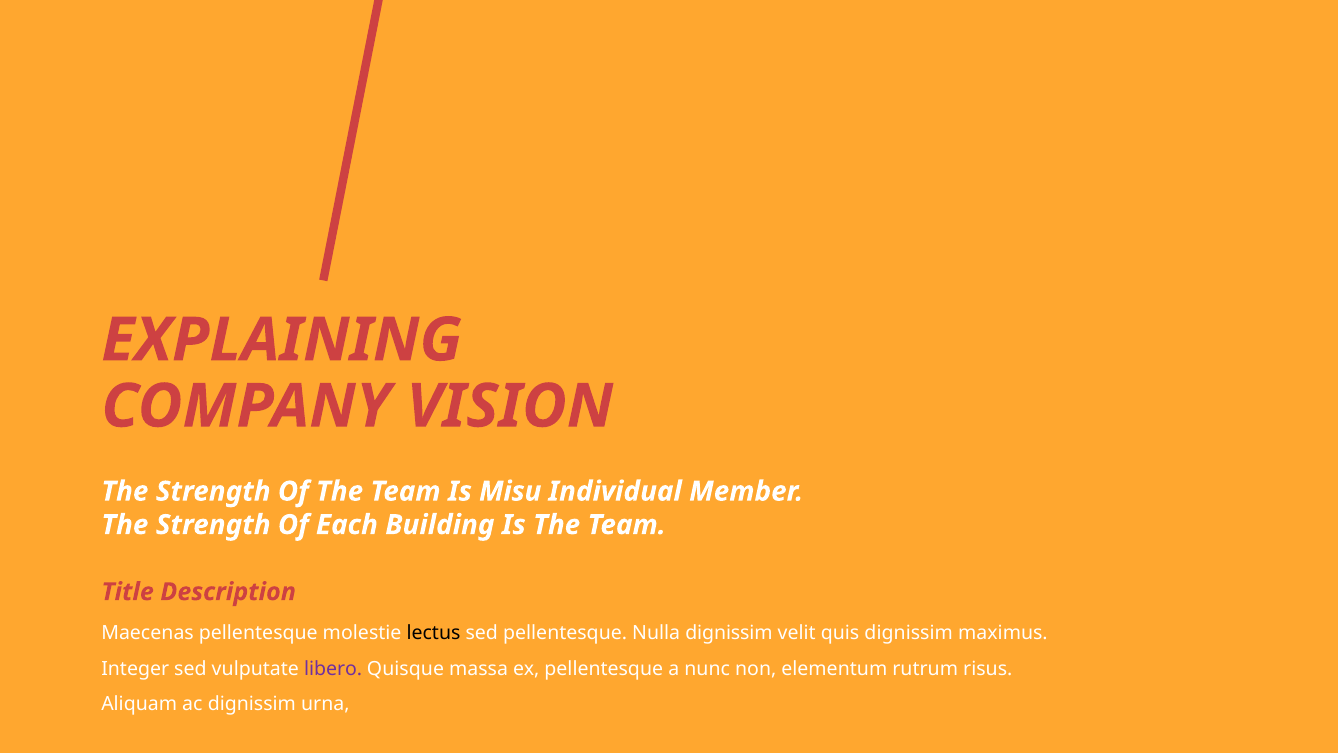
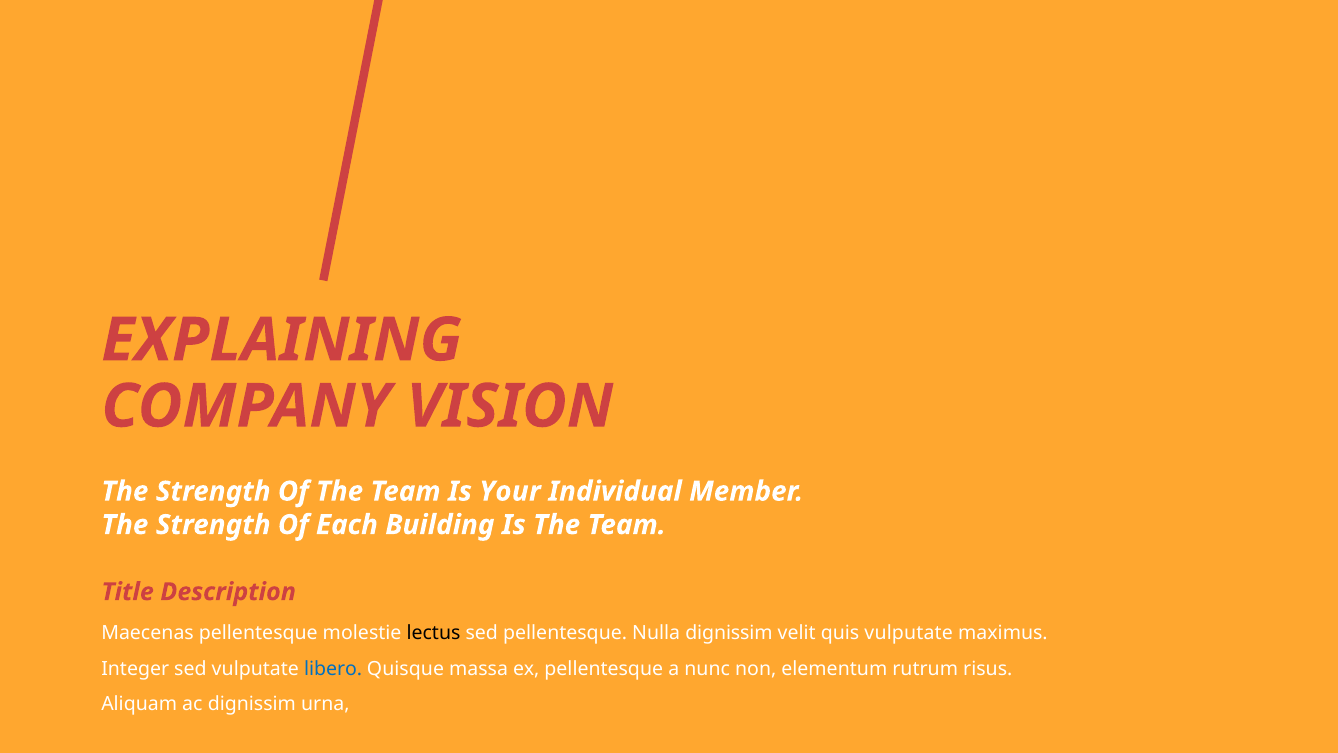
Misu: Misu -> Your
quis dignissim: dignissim -> vulputate
libero colour: purple -> blue
